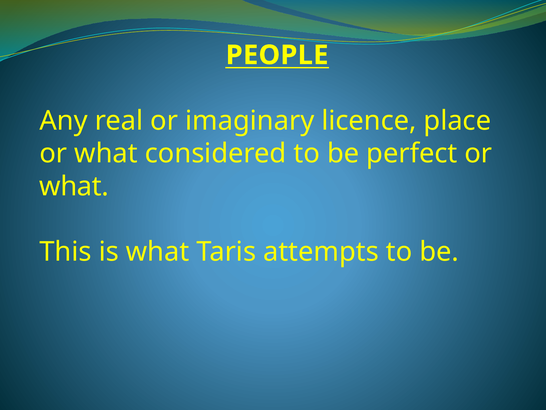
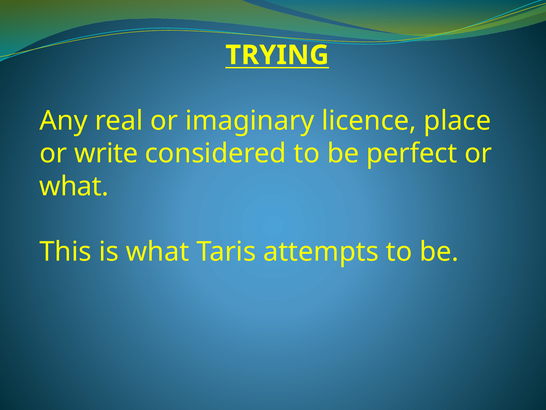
PEOPLE: PEOPLE -> TRYING
what at (106, 153): what -> write
